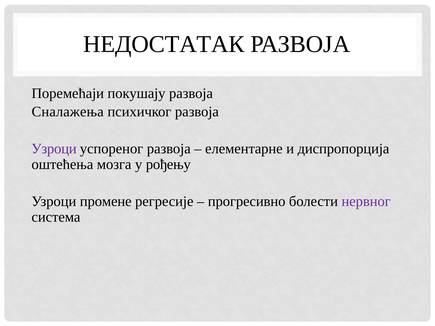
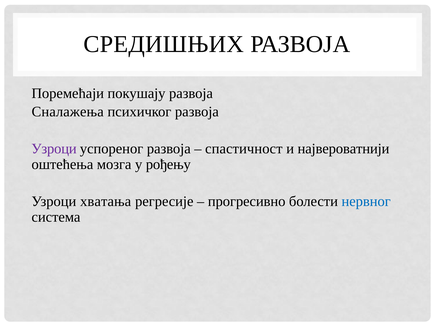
НЕДОСТАТАК: НЕДОСТАТАК -> СРЕДИШЊИХ
елементарне: елементарне -> спастичност
диспропорција: диспропорција -> највероватнији
промене: промене -> хватања
нервног colour: purple -> blue
